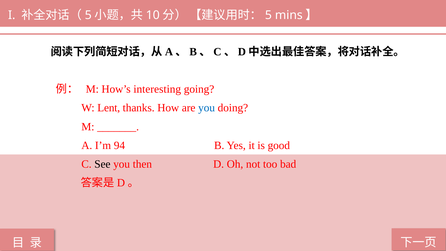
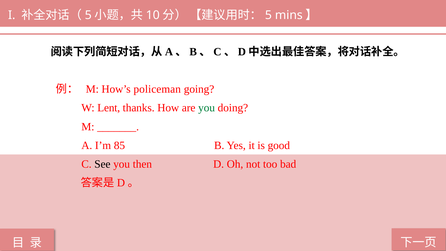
interesting: interesting -> policeman
you at (207, 108) colour: blue -> green
94: 94 -> 85
